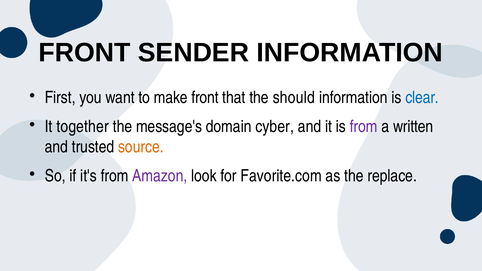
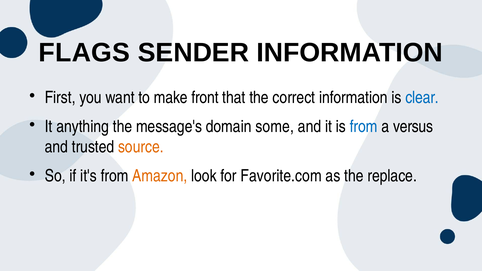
FRONT at (84, 53): FRONT -> FLAGS
should: should -> correct
together: together -> anything
cyber: cyber -> some
from at (364, 127) colour: purple -> blue
written: written -> versus
Amazon colour: purple -> orange
